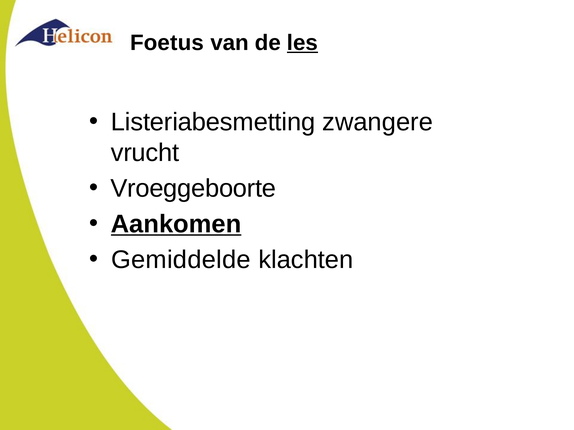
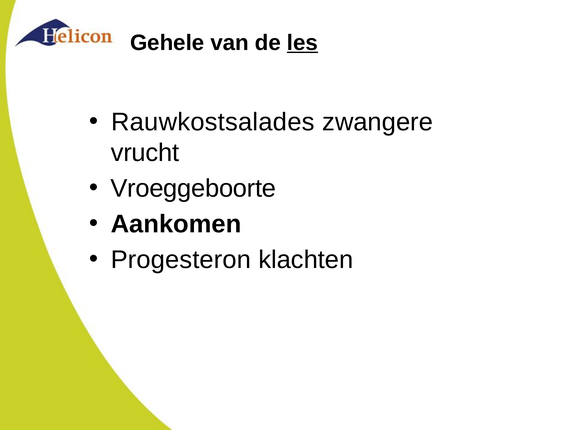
Foetus: Foetus -> Gehele
Listeriabesmetting: Listeriabesmetting -> Rauwkostsalades
Aankomen underline: present -> none
Gemiddelde: Gemiddelde -> Progesteron
